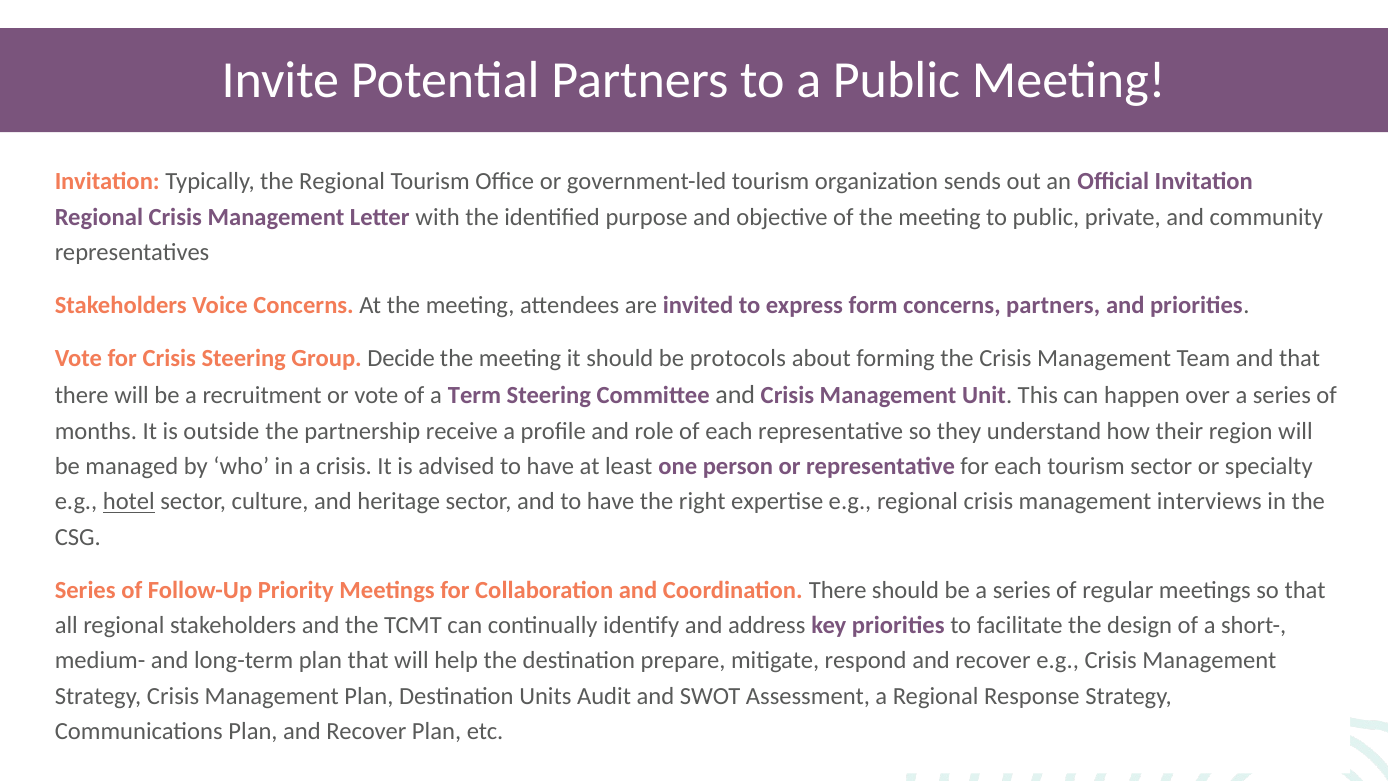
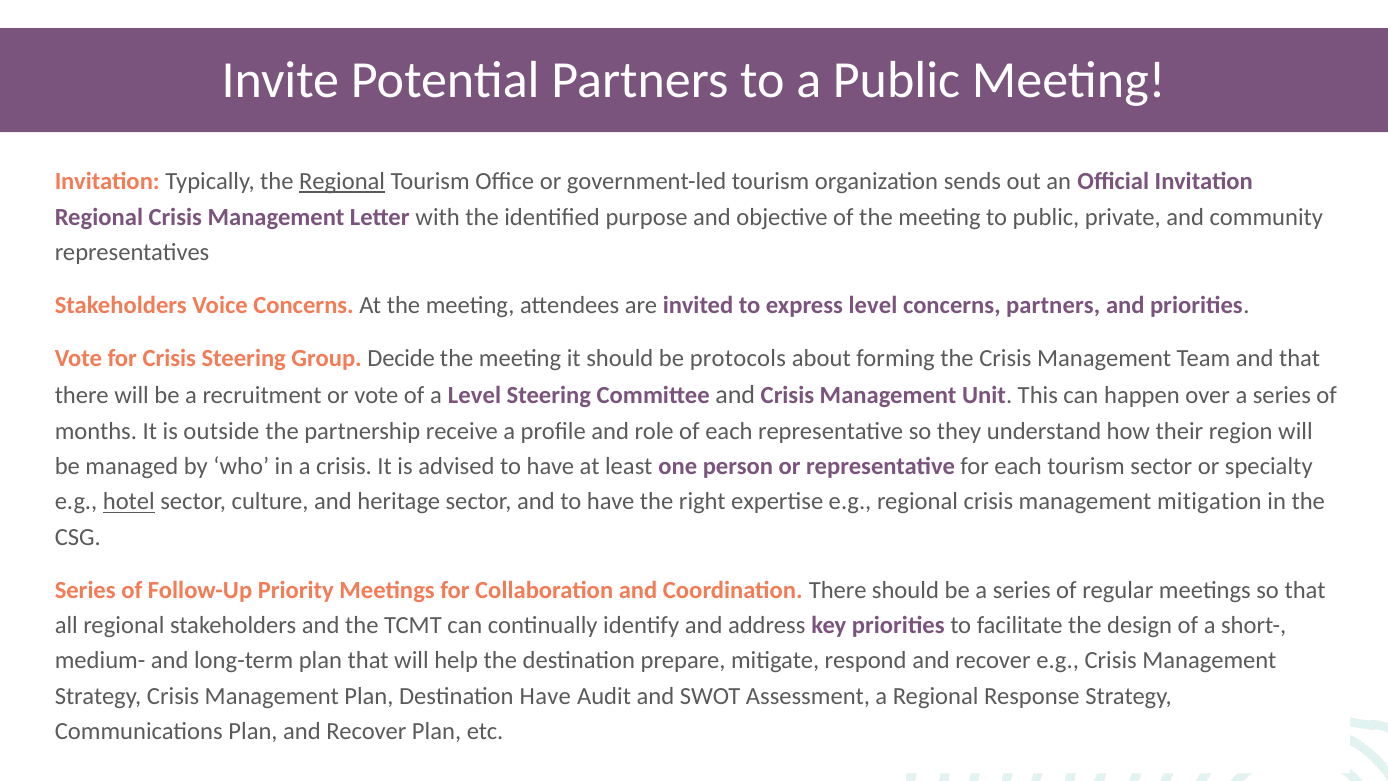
Regional at (342, 182) underline: none -> present
express form: form -> level
a Term: Term -> Level
interviews: interviews -> mitigation
Destination Units: Units -> Have
